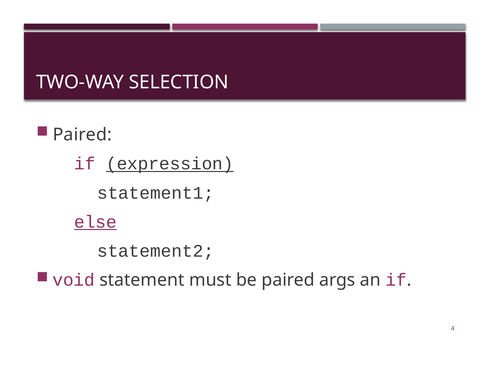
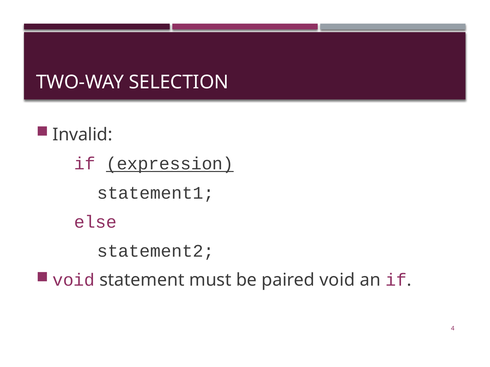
Paired at (82, 135): Paired -> Invalid
else underline: present -> none
paired args: args -> void
